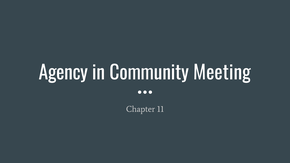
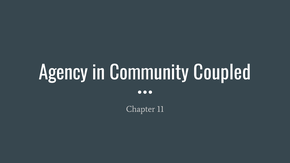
Meeting: Meeting -> Coupled
